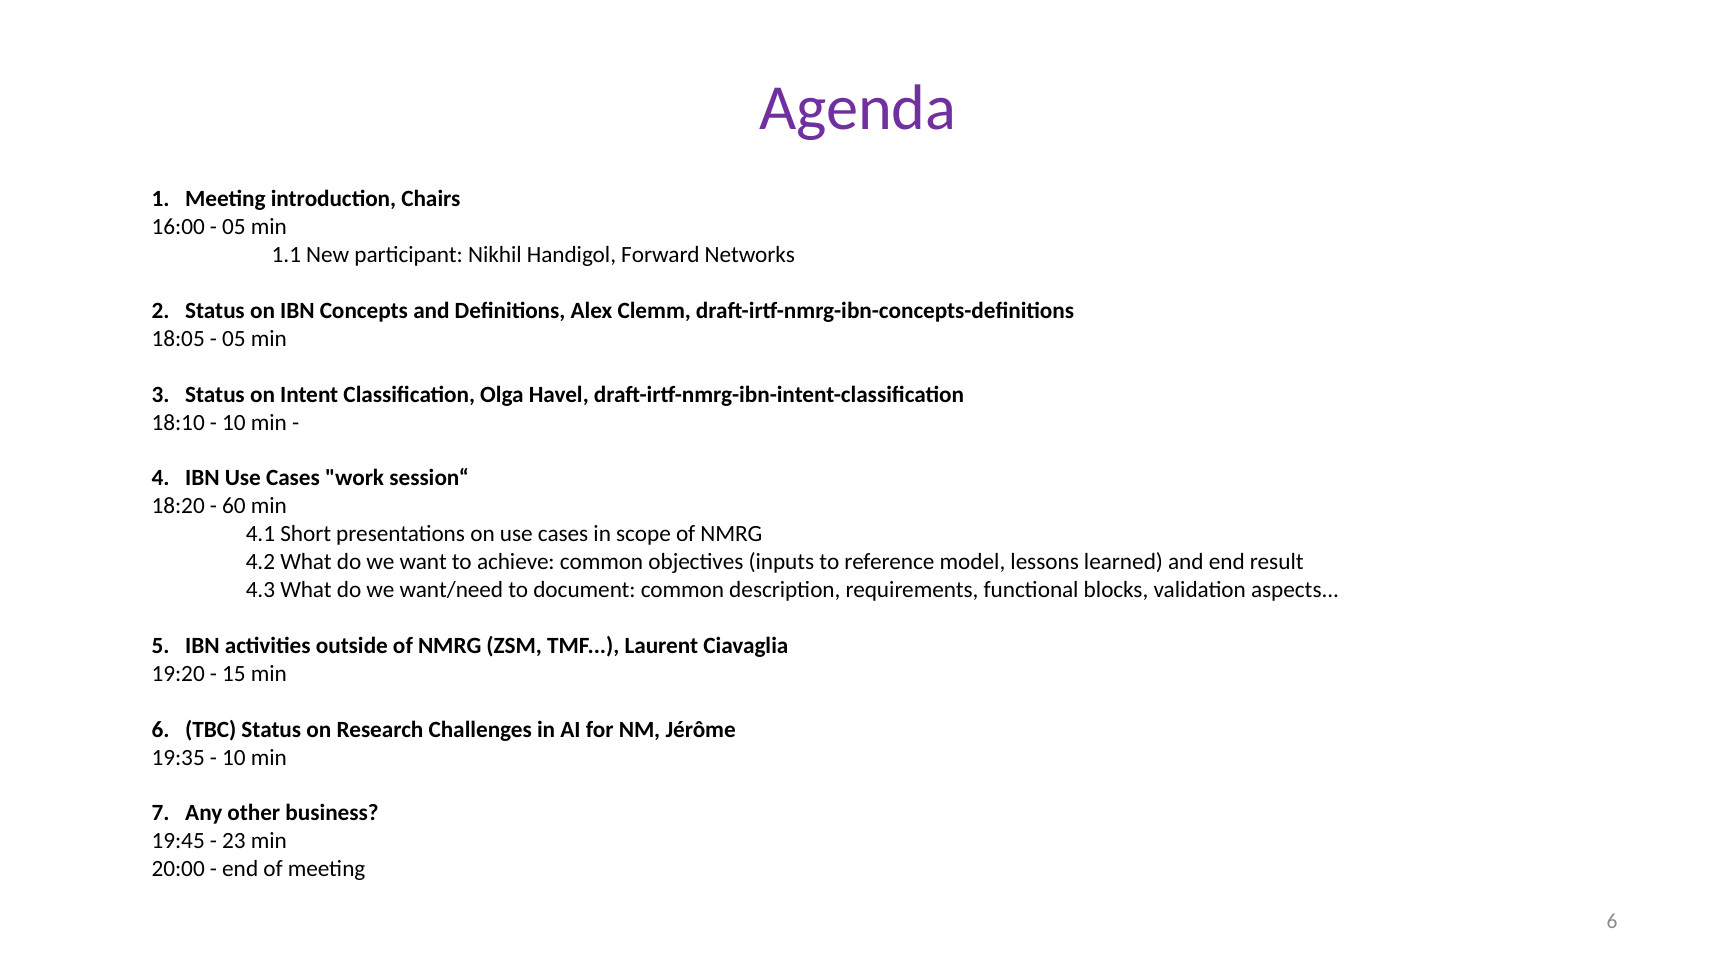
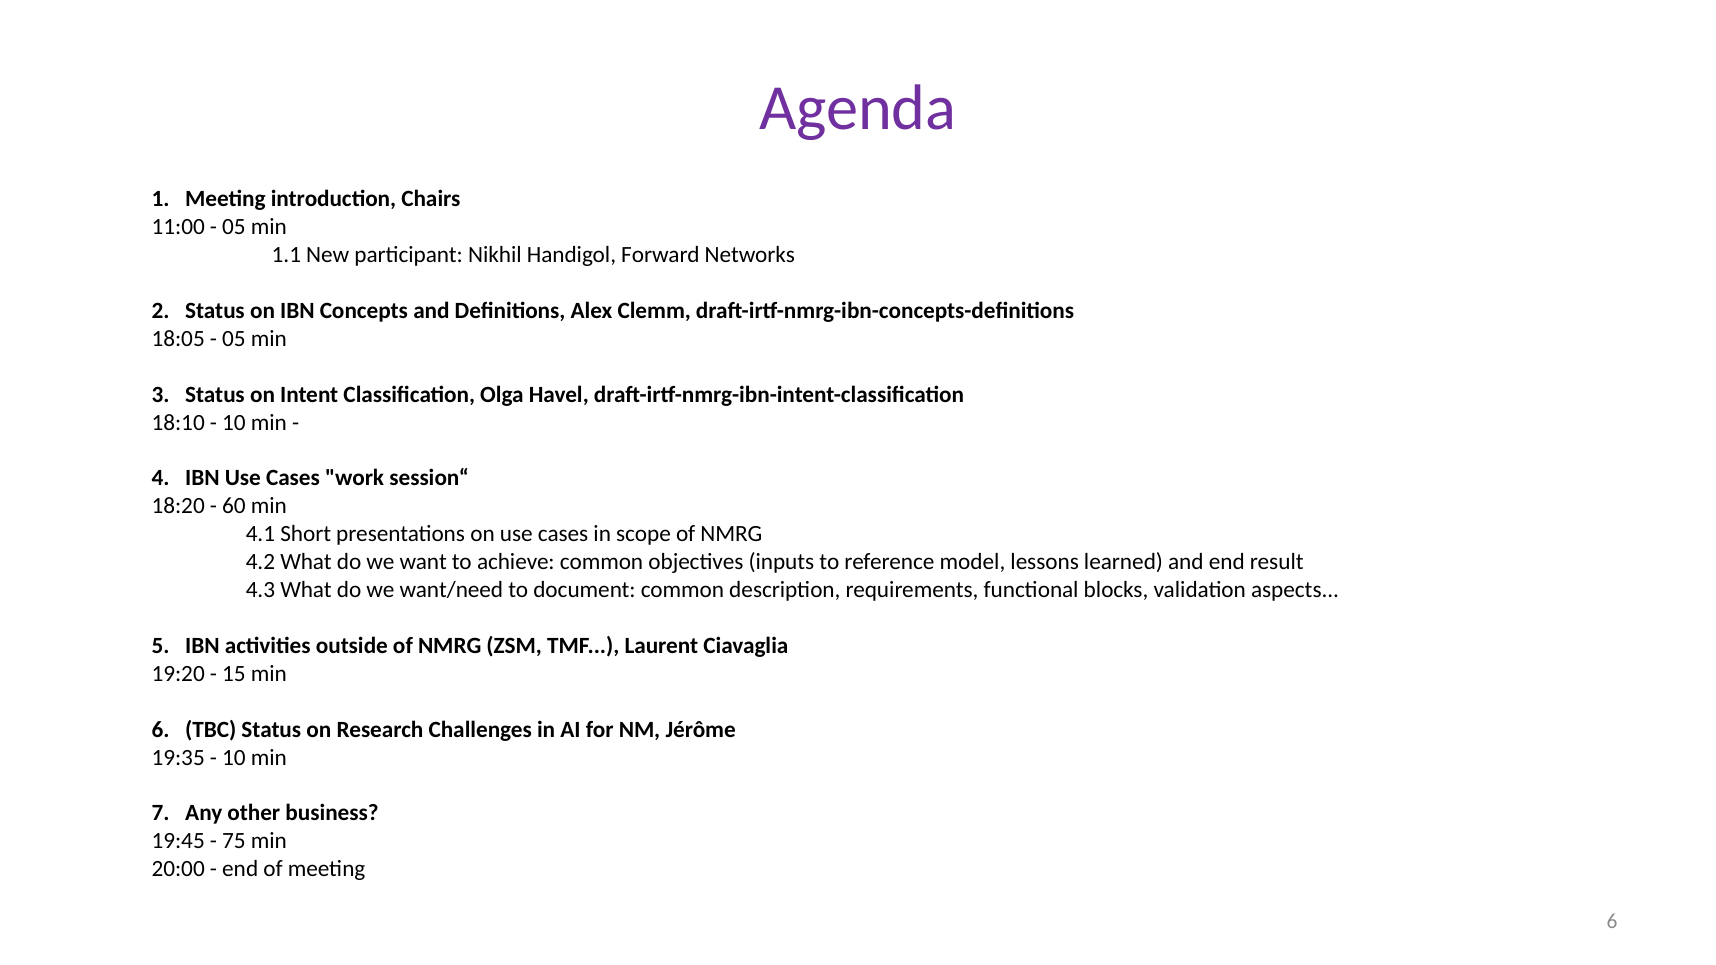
16:00: 16:00 -> 11:00
23: 23 -> 75
